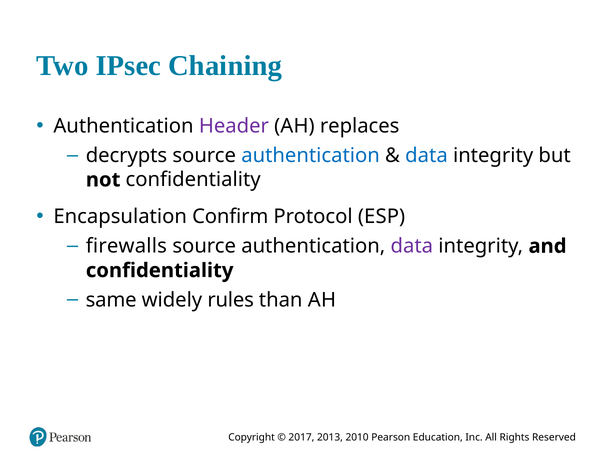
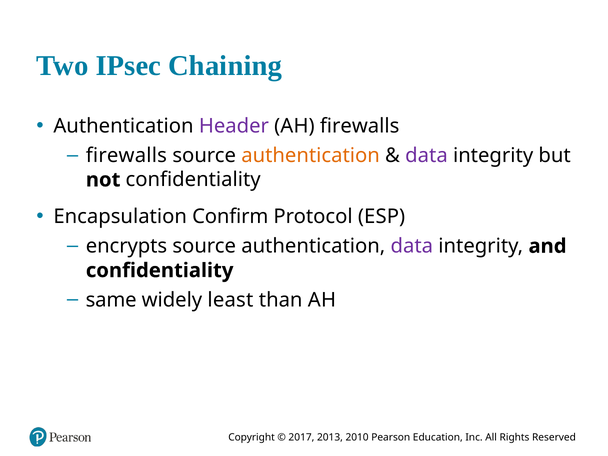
H replaces: replaces -> firewalls
decrypts at (126, 155): decrypts -> firewalls
authentication at (311, 155) colour: blue -> orange
data at (426, 155) colour: blue -> purple
firewalls: firewalls -> encrypts
rules: rules -> least
